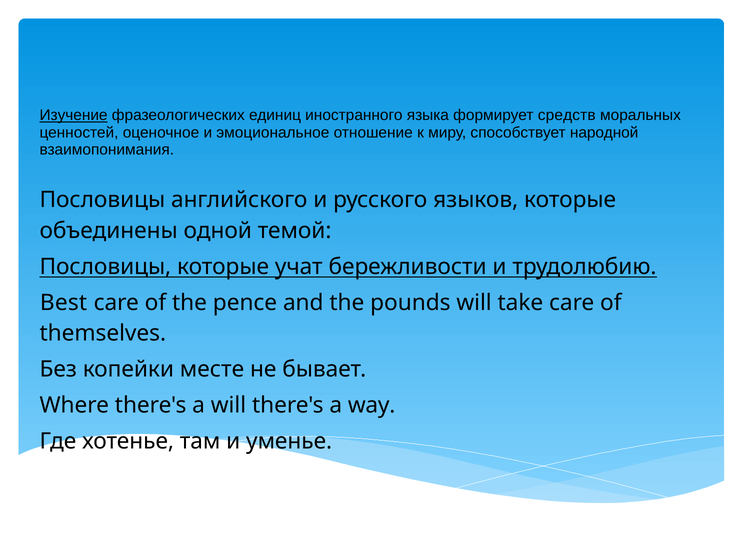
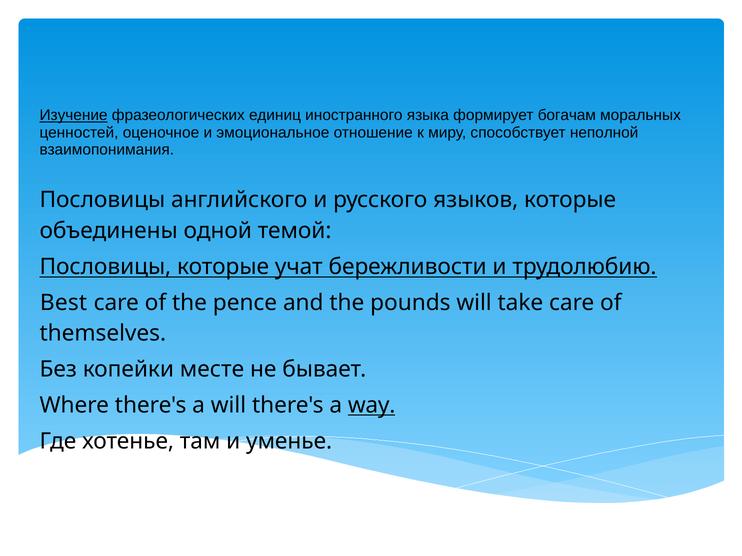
средств: средств -> богачам
народной: народной -> неполной
way underline: none -> present
